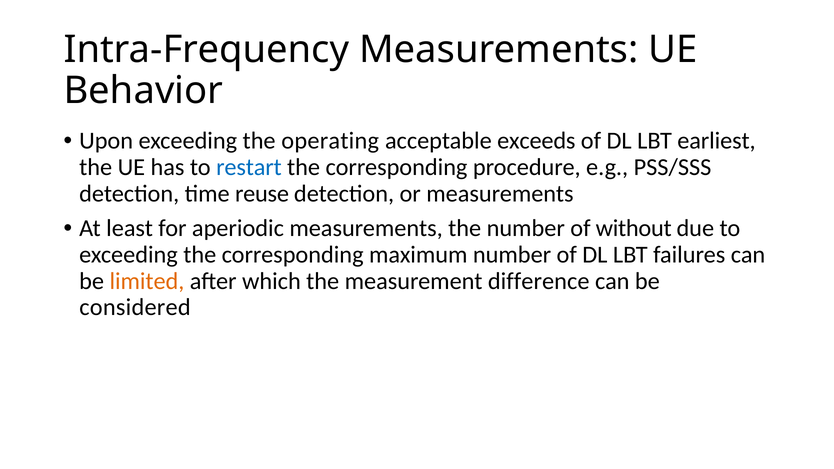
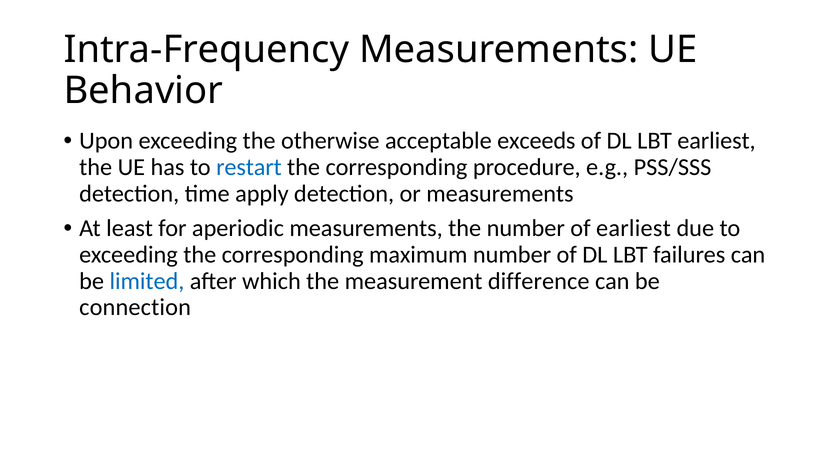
operating: operating -> otherwise
reuse: reuse -> apply
of without: without -> earliest
limited colour: orange -> blue
considered: considered -> connection
